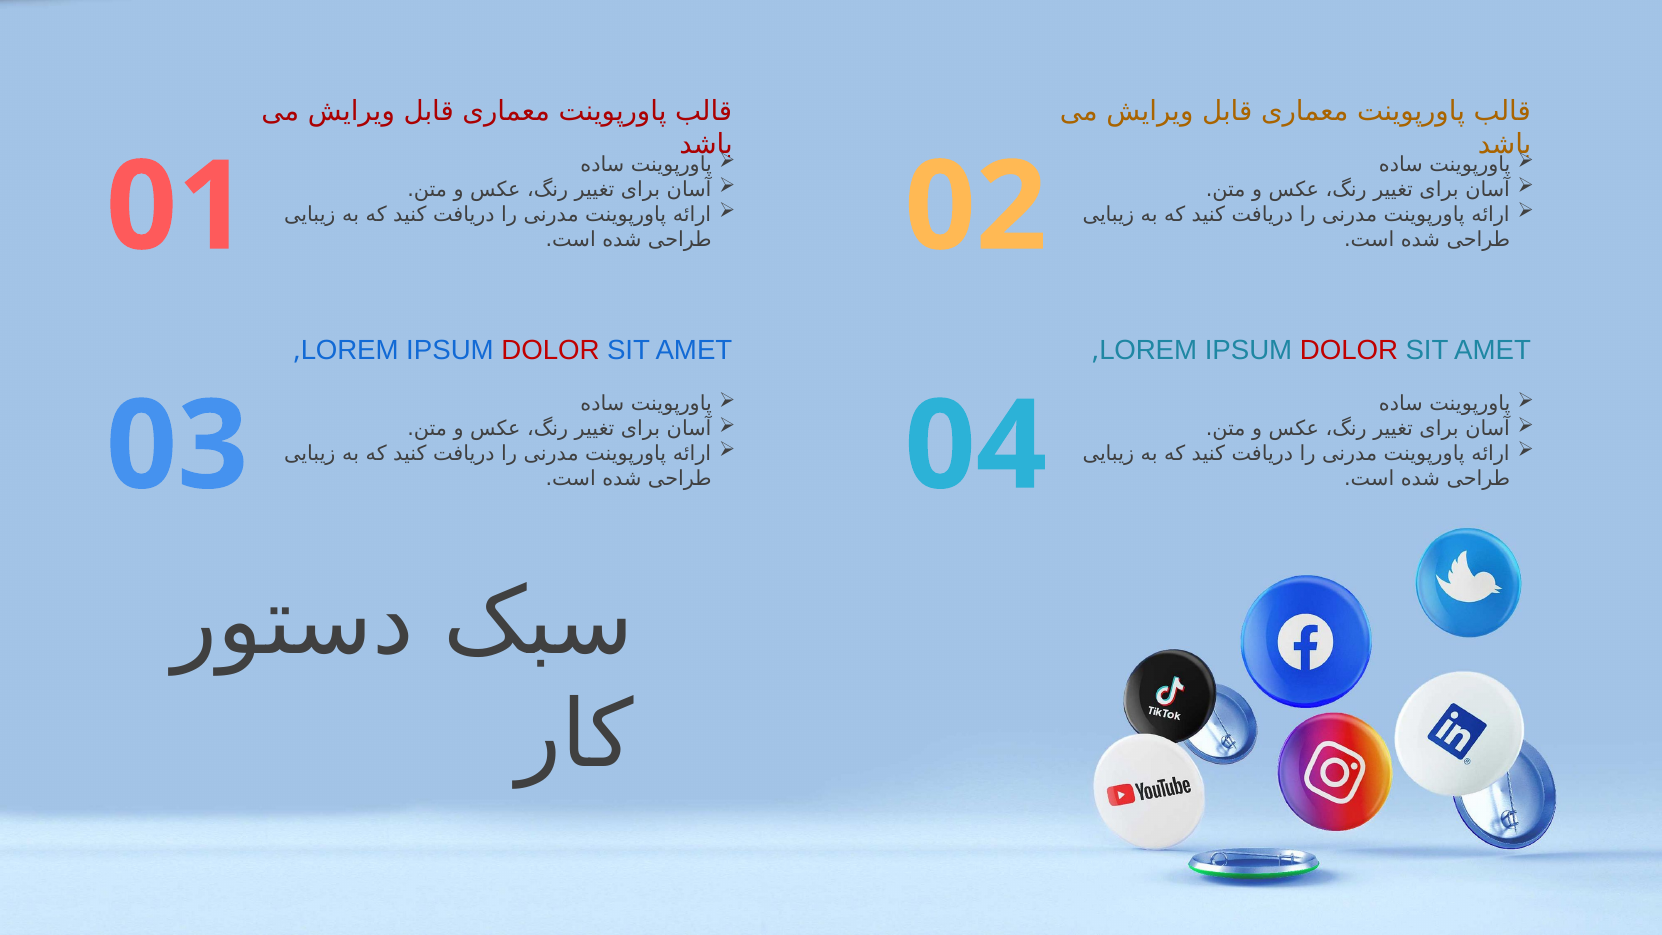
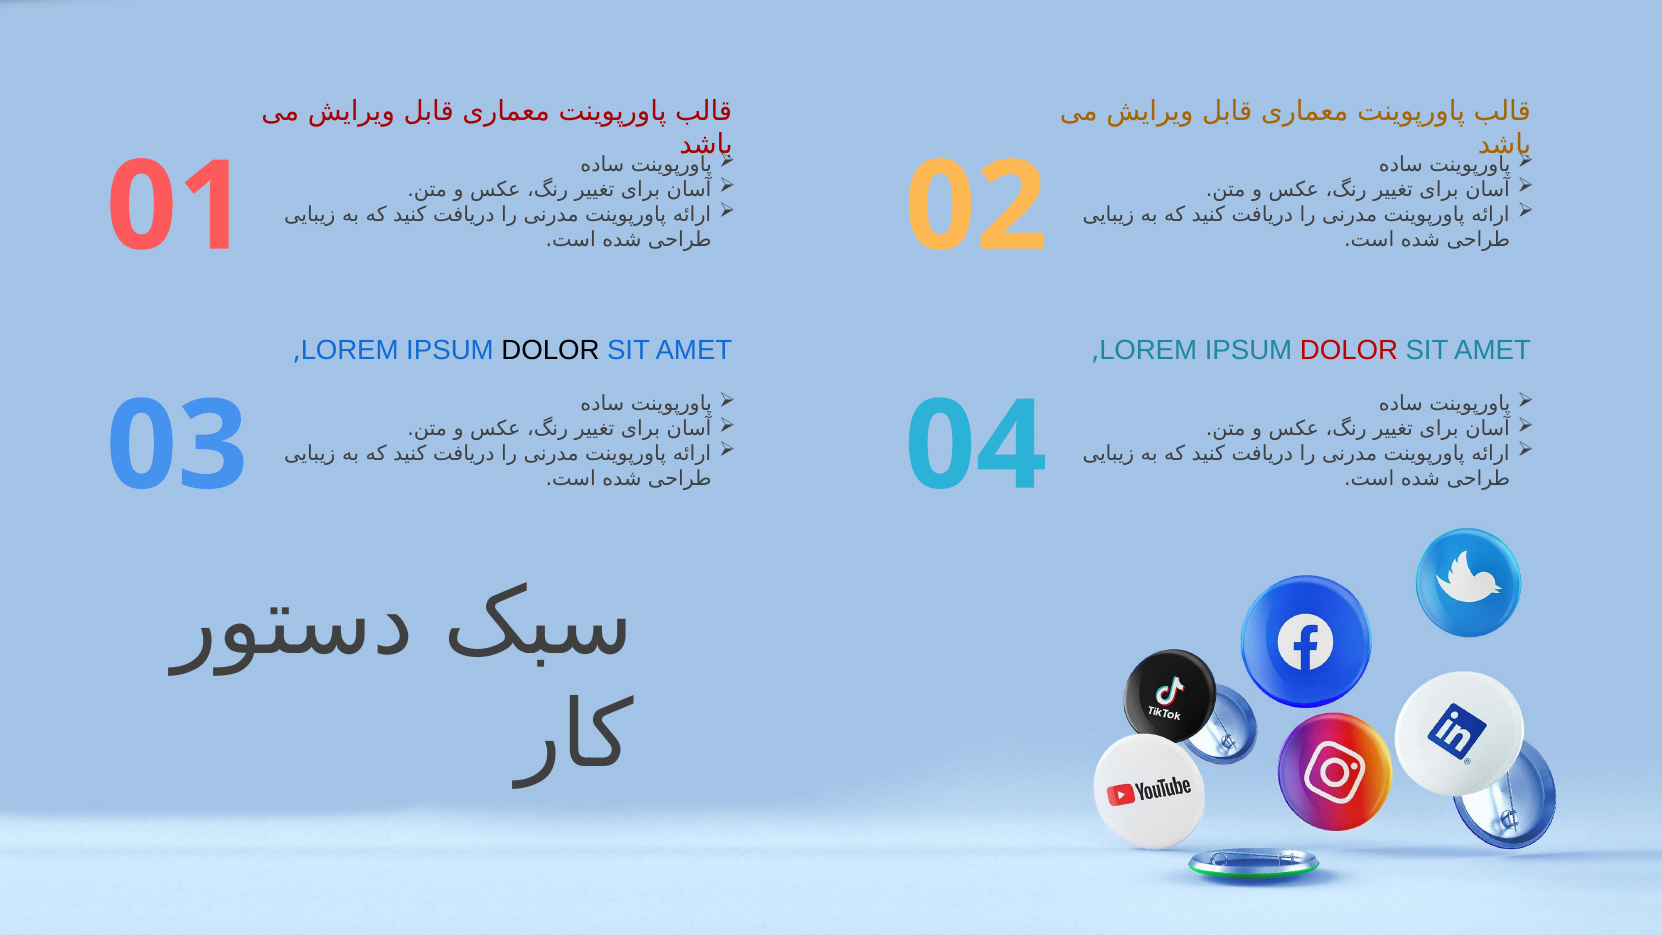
DOLOR at (551, 350) colour: red -> black
